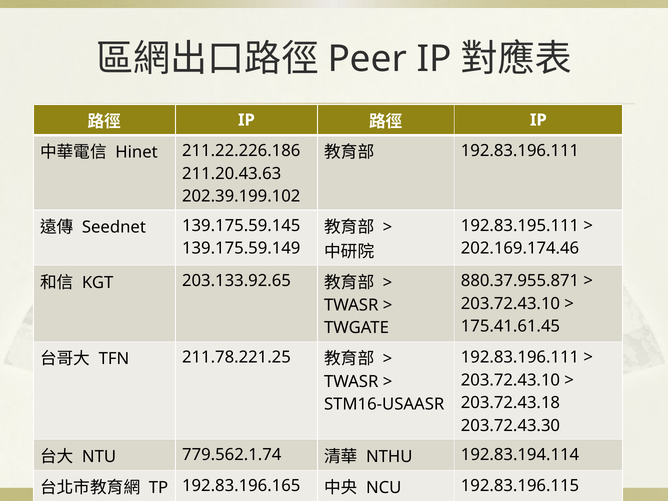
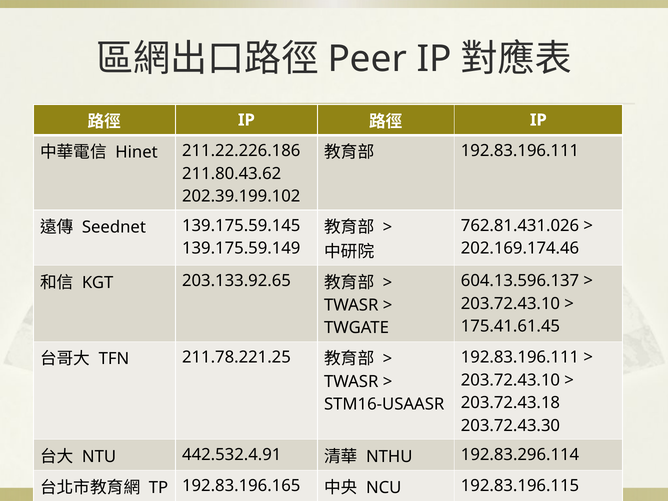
211.20.43.63: 211.20.43.63 -> 211.80.43.62
192.83.195.111: 192.83.195.111 -> 762.81.431.026
880.37.955.871: 880.37.955.871 -> 604.13.596.137
779.562.1.74: 779.562.1.74 -> 442.532.4.91
192.83.194.114: 192.83.194.114 -> 192.83.296.114
